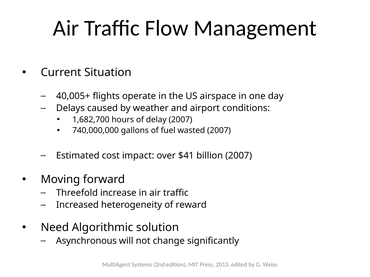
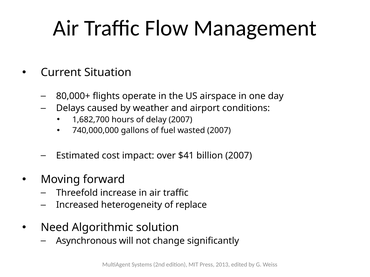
40,005+: 40,005+ -> 80,000+
reward: reward -> replace
